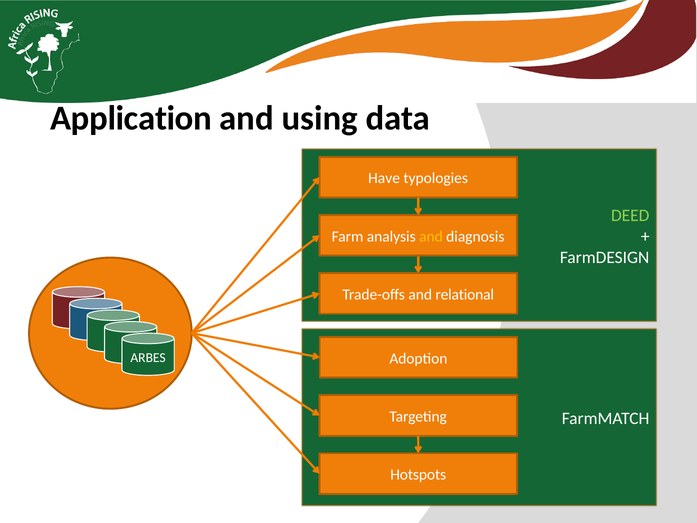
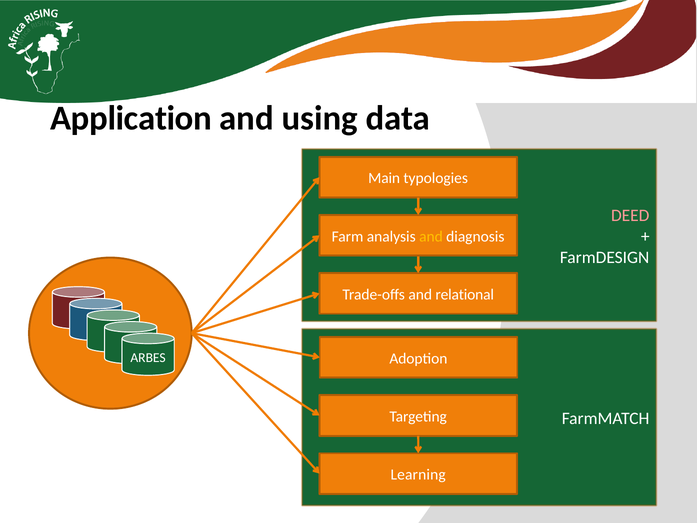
Have: Have -> Main
DEED colour: light green -> pink
Hotspots: Hotspots -> Learning
